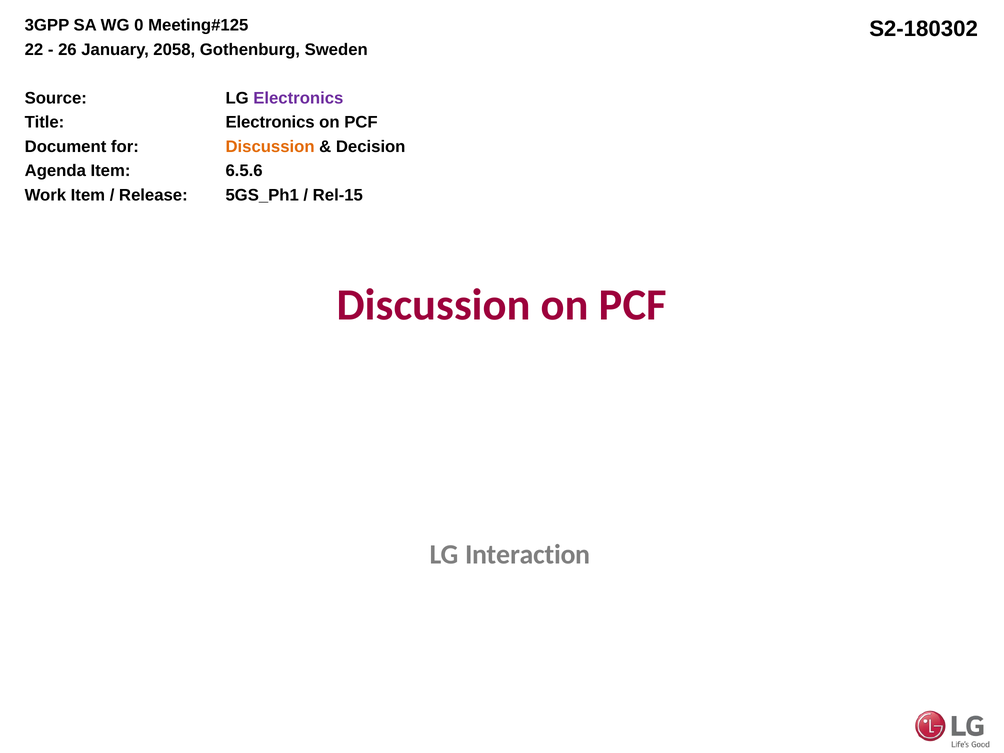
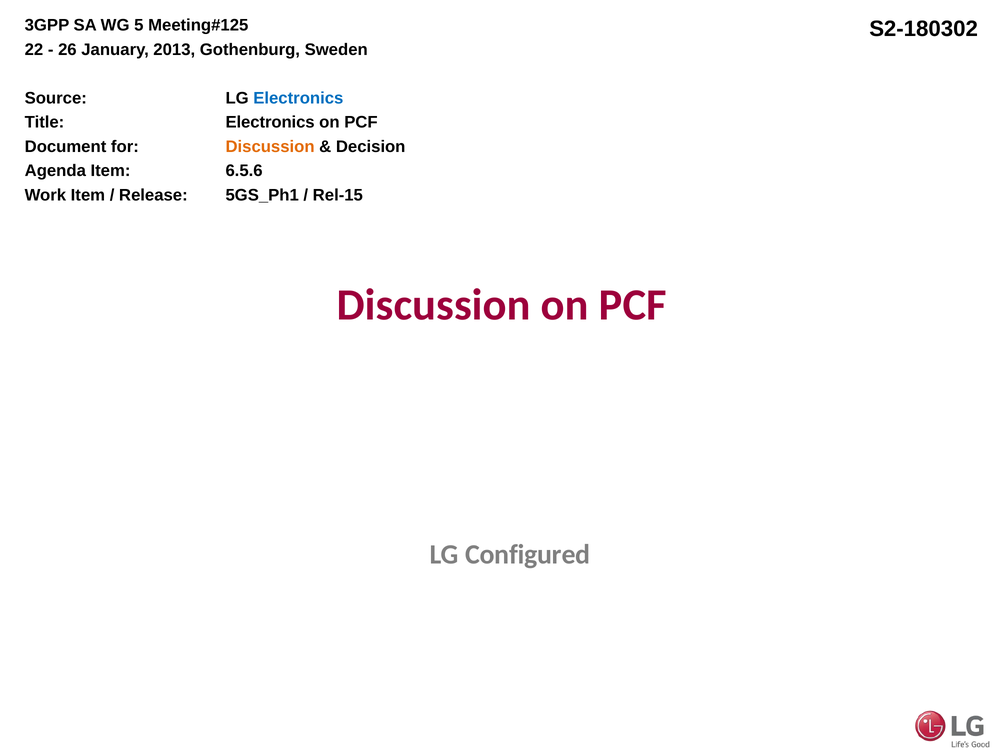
0: 0 -> 5
2058: 2058 -> 2013
Electronics at (298, 98) colour: purple -> blue
Interaction: Interaction -> Configured
